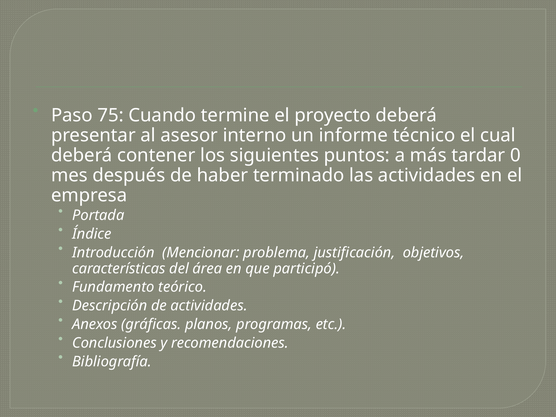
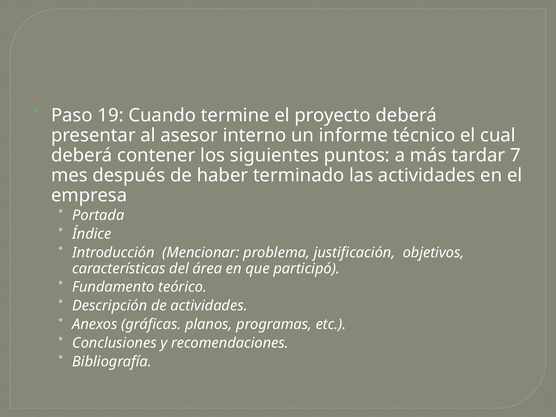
75: 75 -> 19
0: 0 -> 7
